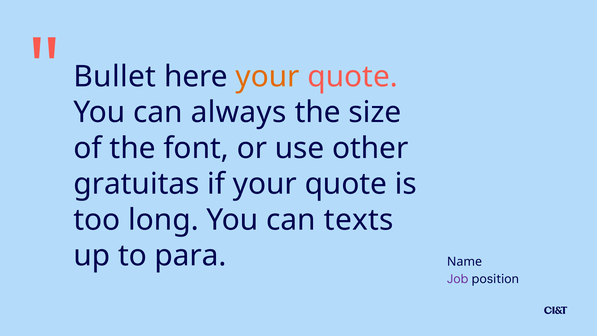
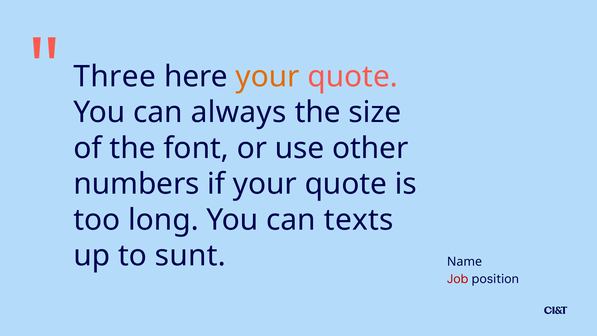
Bullet: Bullet -> Three
gratuitas: gratuitas -> numbers
para: para -> sunt
Job colour: purple -> red
